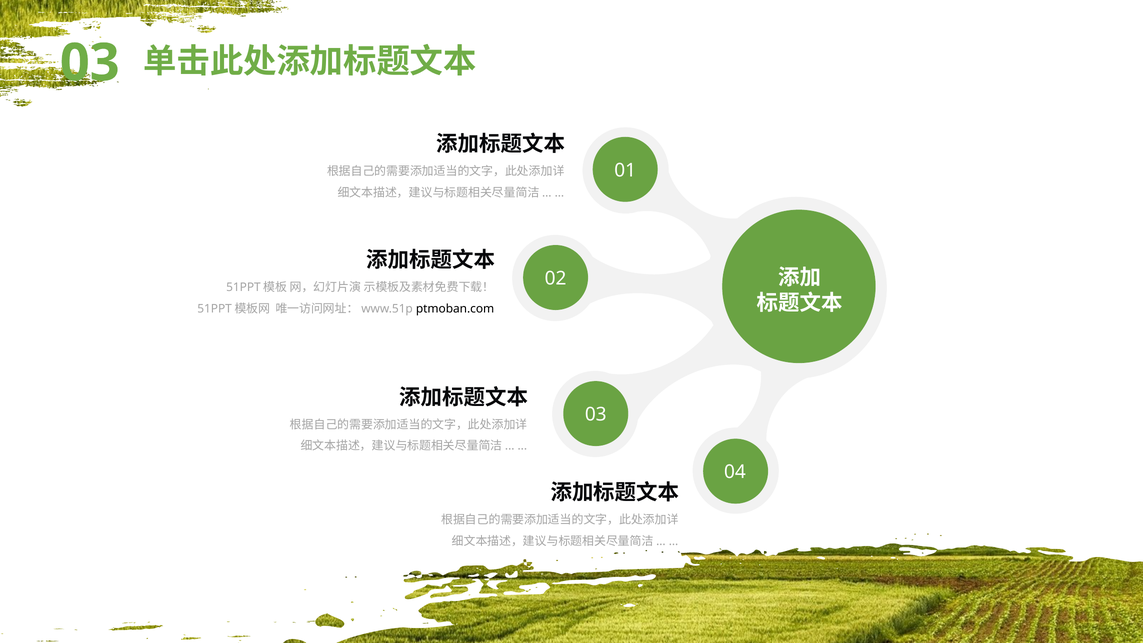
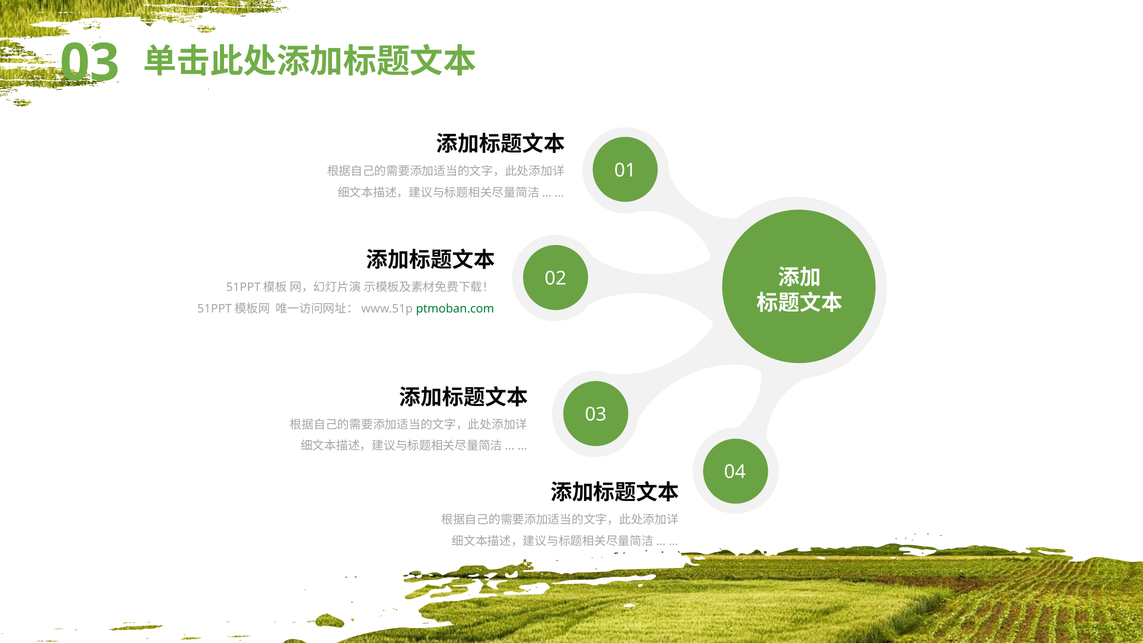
ptmoban.com colour: black -> green
